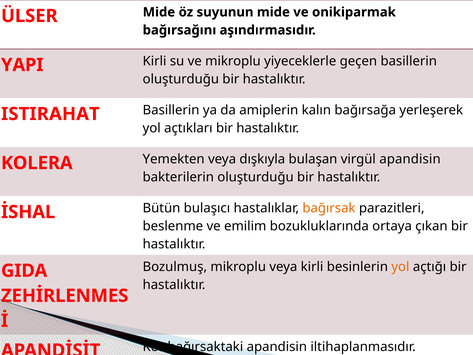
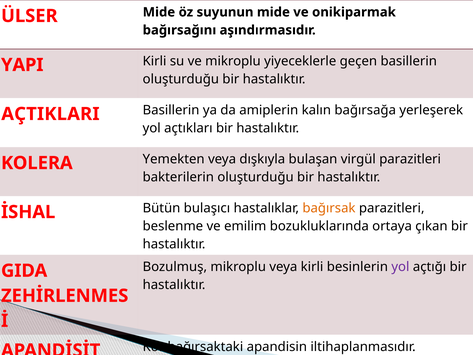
ISTIRAHAT: ISTIRAHAT -> AÇTIKLARI
virgül apandisin: apandisin -> parazitleri
yol at (400, 267) colour: orange -> purple
